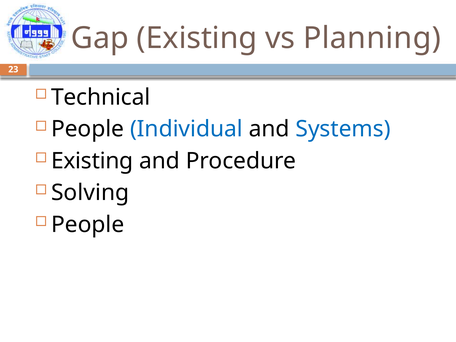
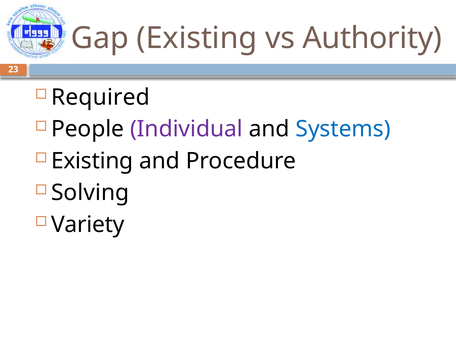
Planning: Planning -> Authority
Technical: Technical -> Required
Individual colour: blue -> purple
People at (88, 224): People -> Variety
